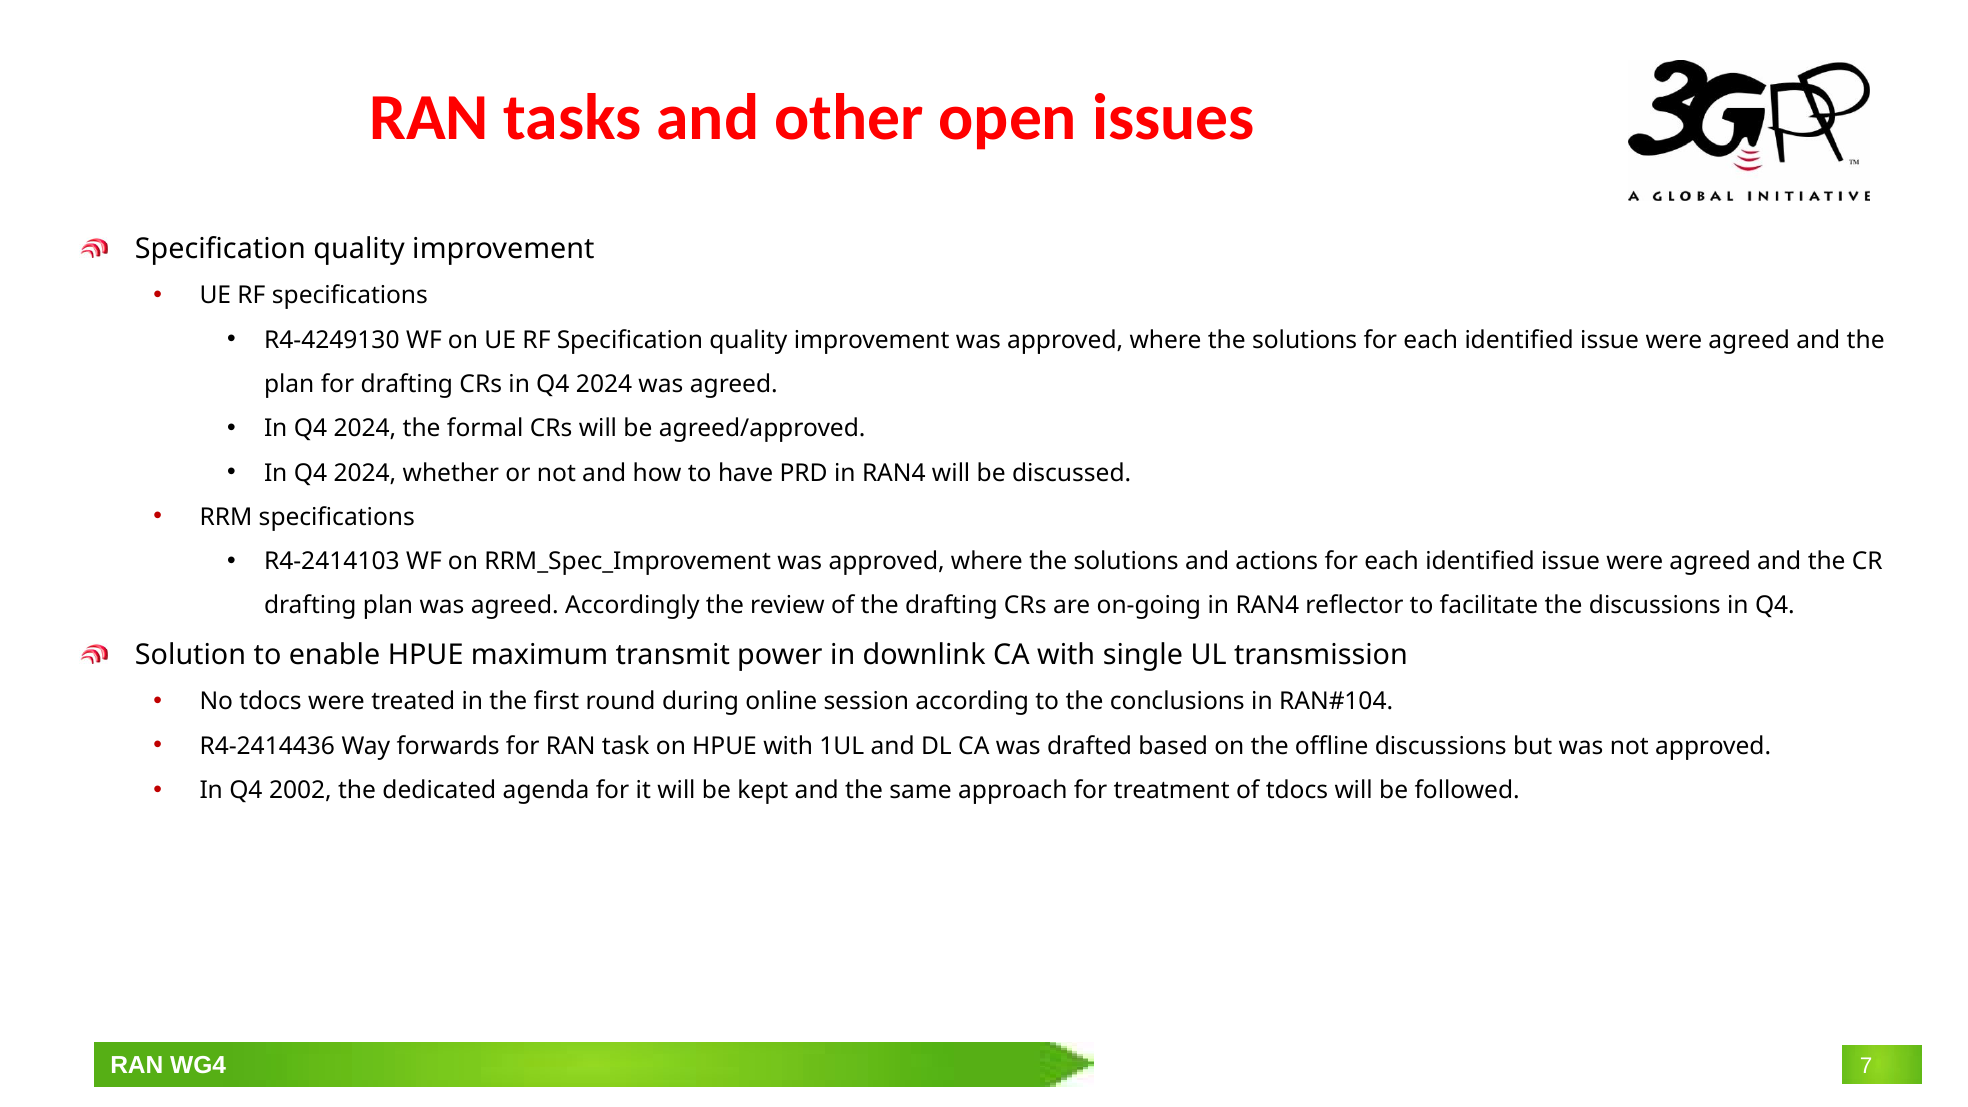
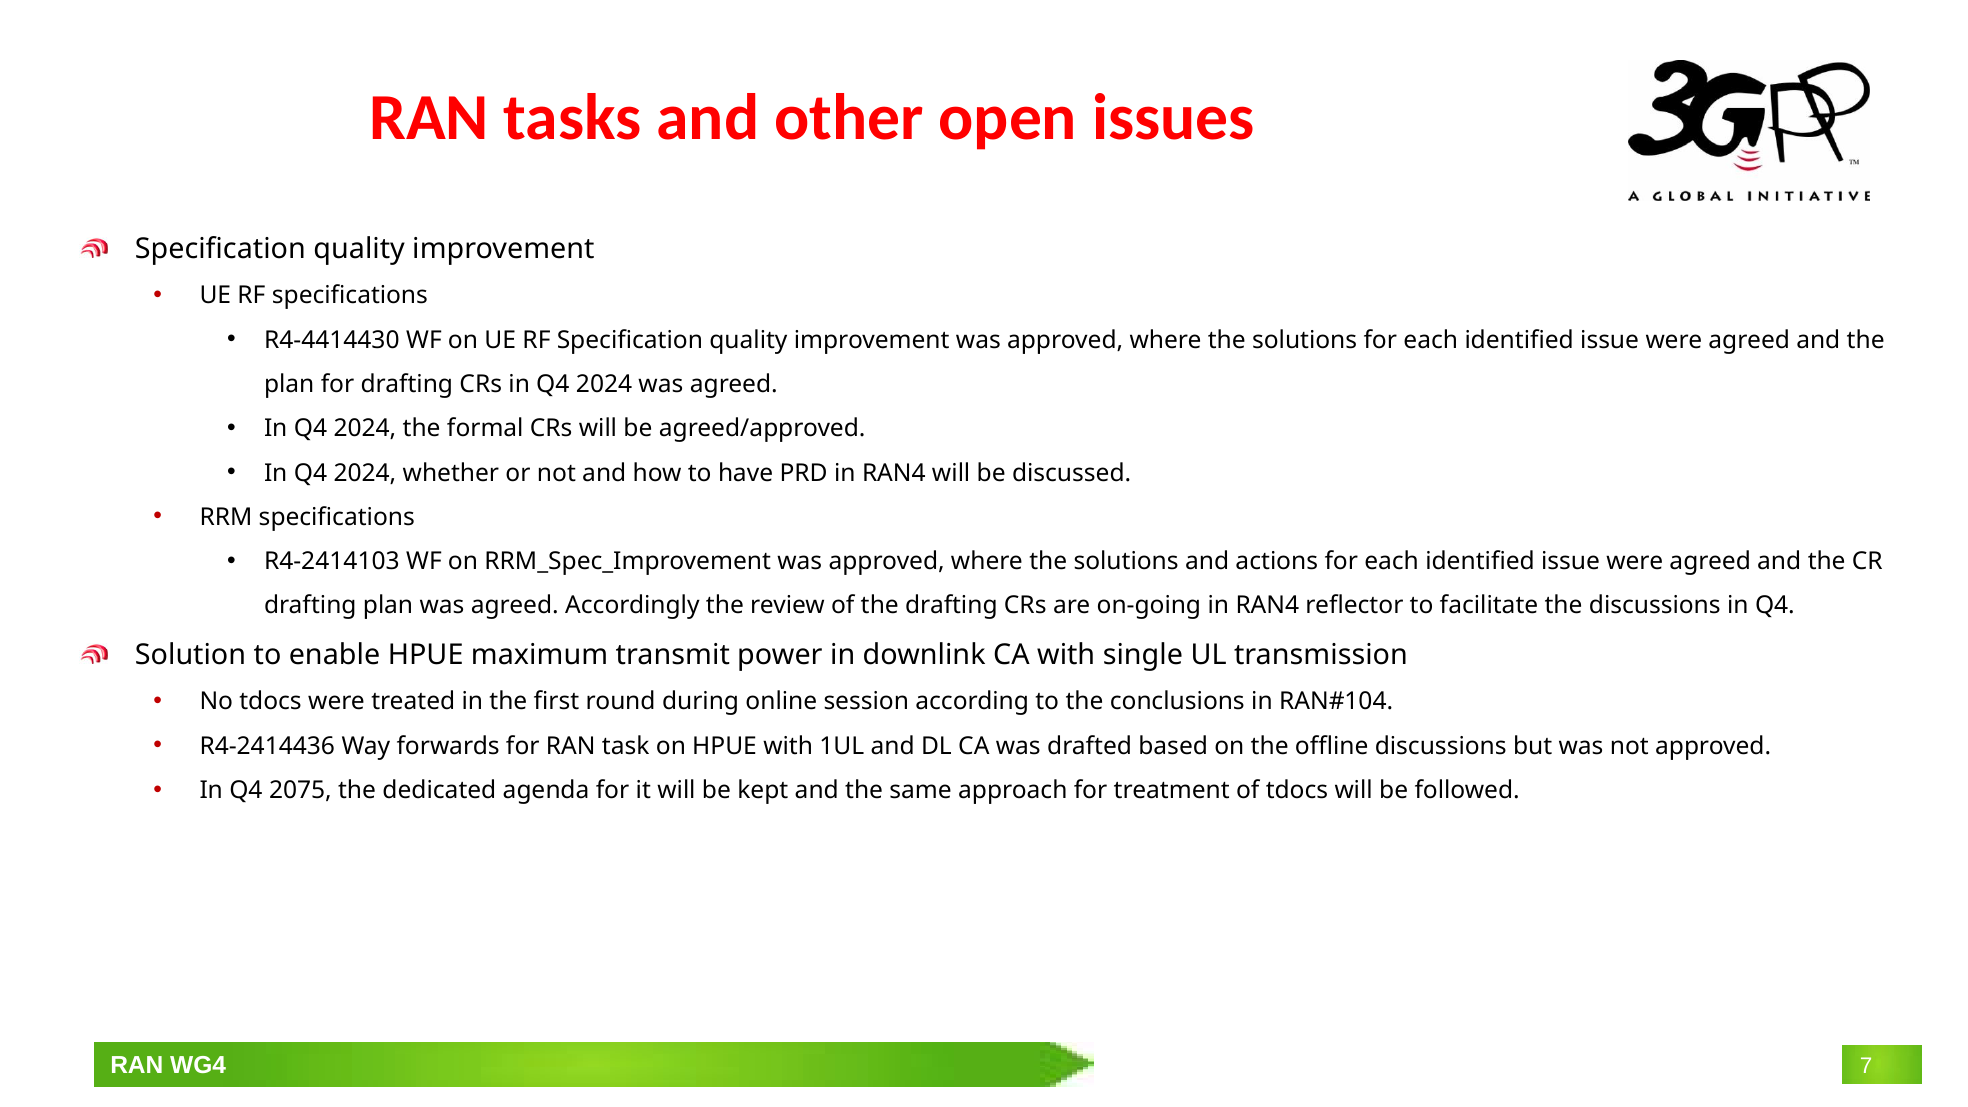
R4-4249130: R4-4249130 -> R4-4414430
2002: 2002 -> 2075
